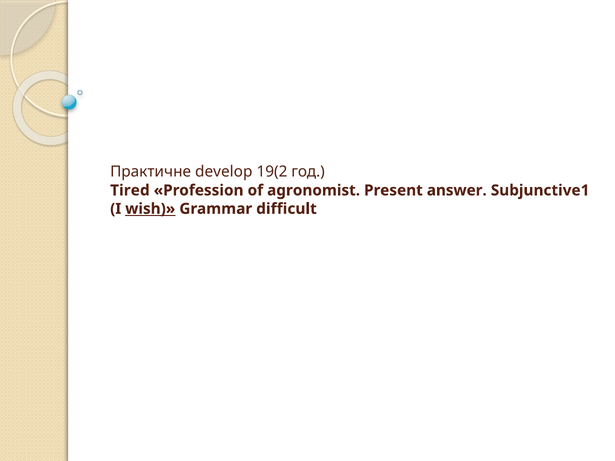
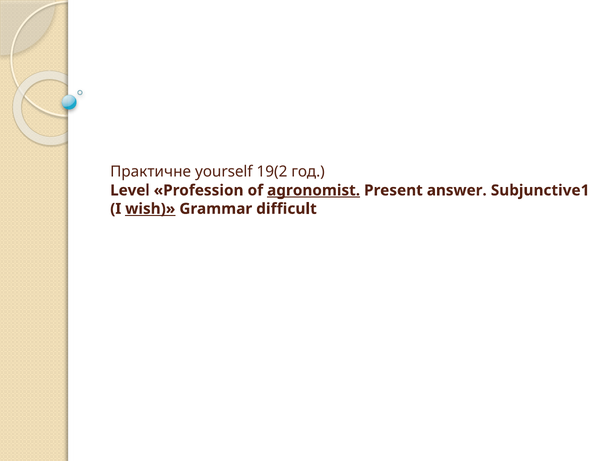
develop: develop -> yourself
Tired: Tired -> Level
agronomist underline: none -> present
